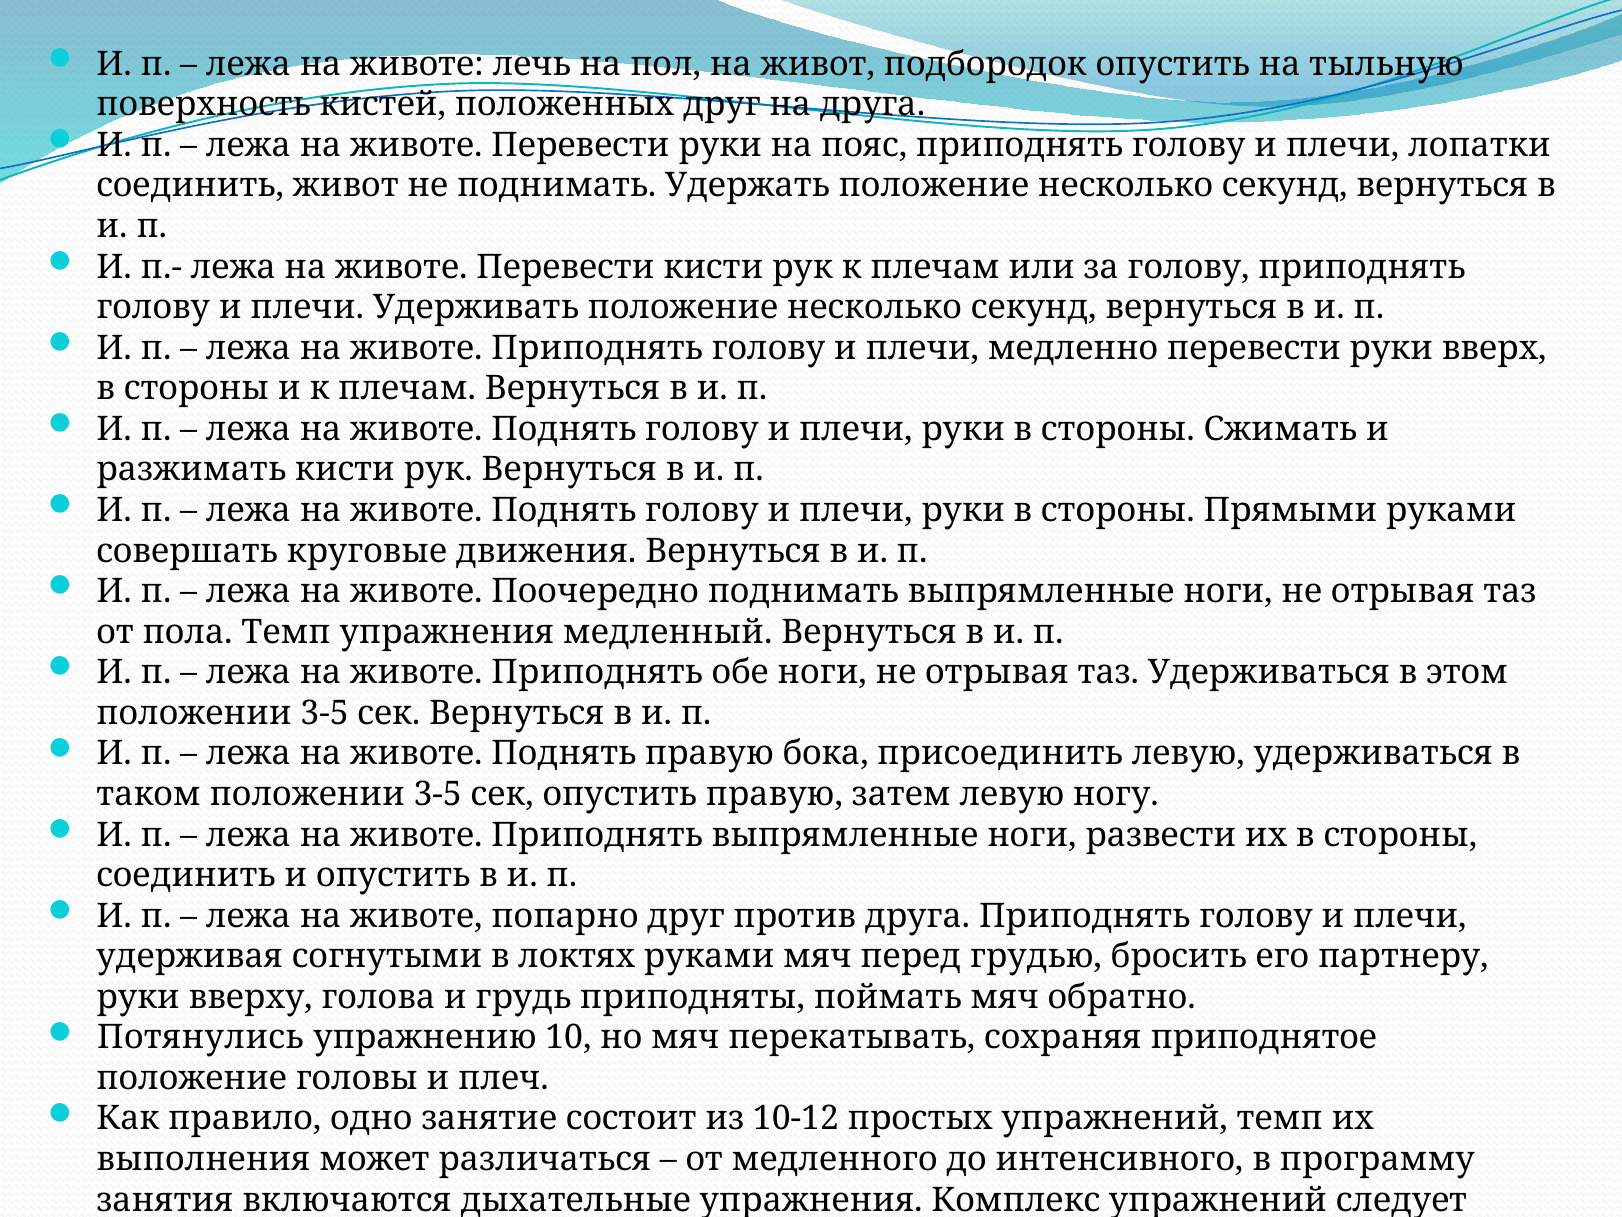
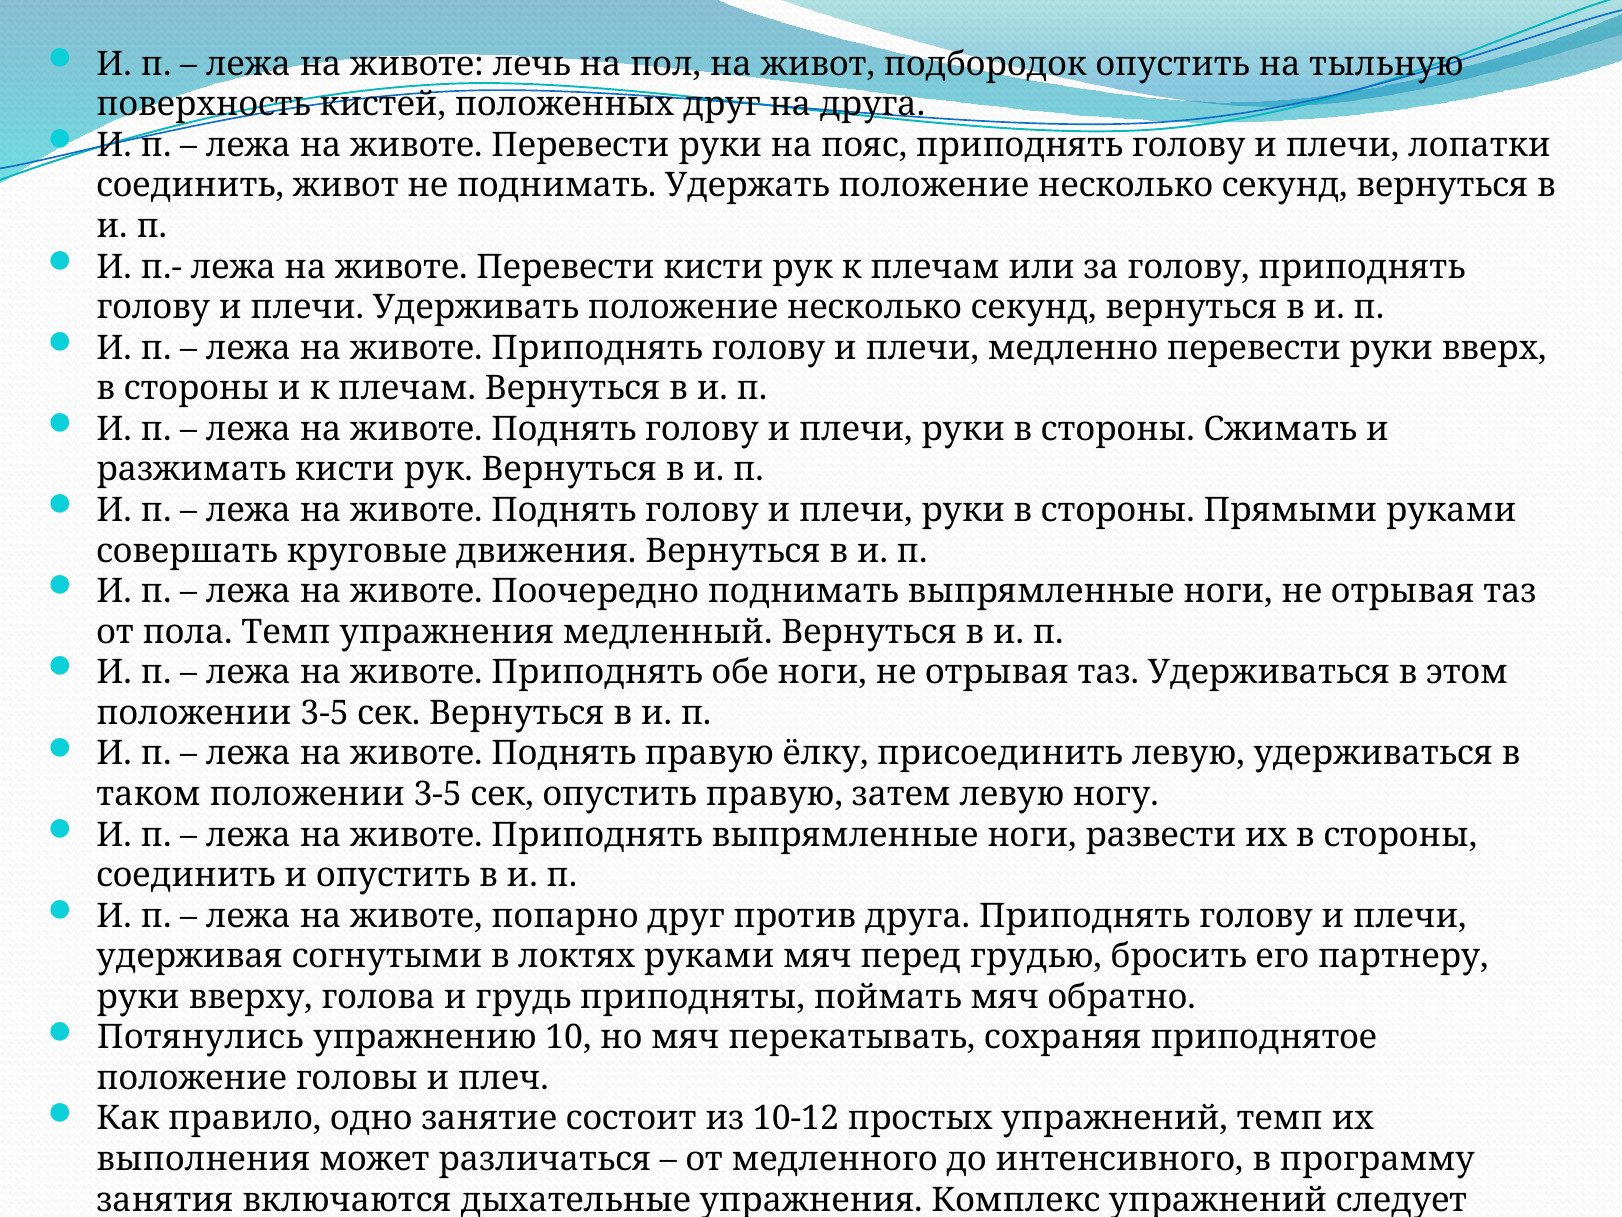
бока: бока -> ёлку
